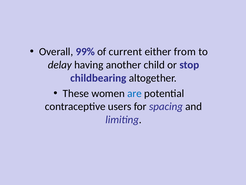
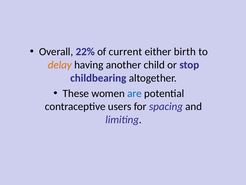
99%: 99% -> 22%
from: from -> birth
delay colour: black -> orange
